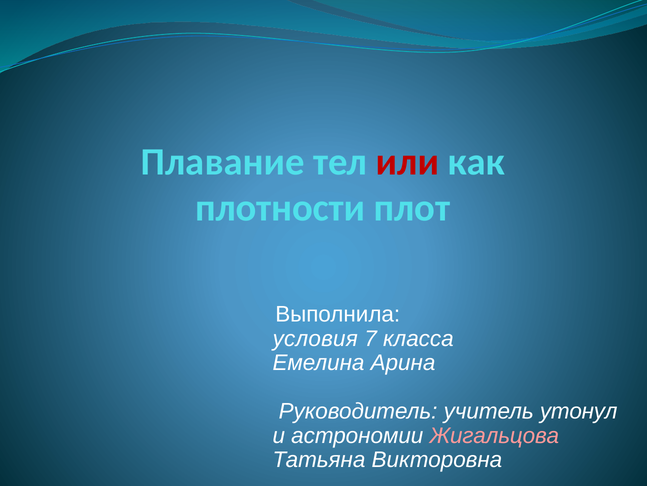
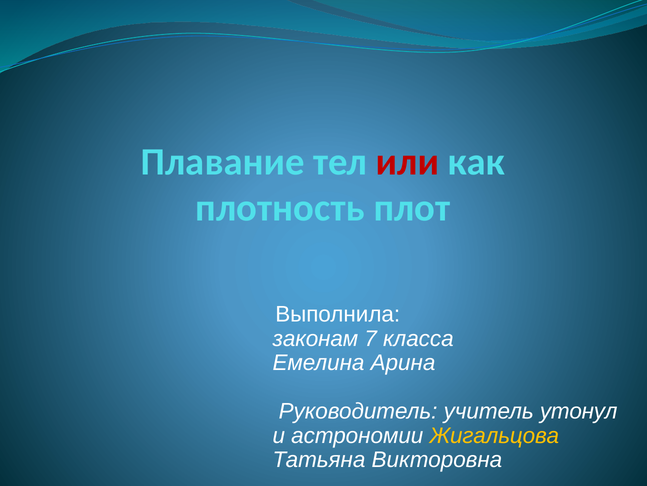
плотности: плотности -> плотность
условия: условия -> законам
Жигальцова colour: pink -> yellow
